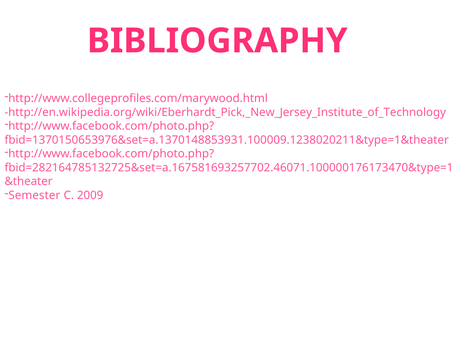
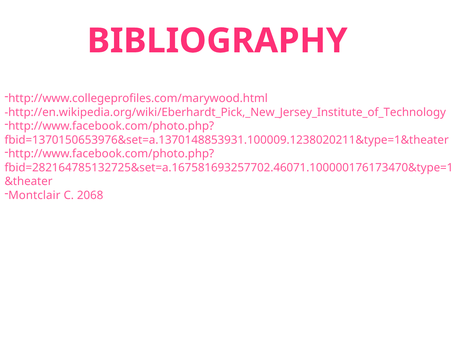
Semester: Semester -> Montclair
2009: 2009 -> 2068
